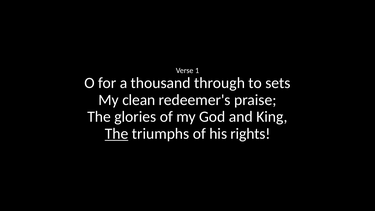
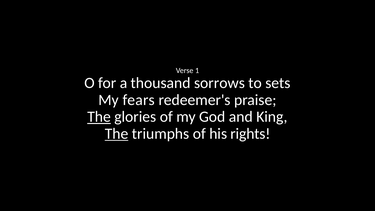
through: through -> sorrows
clean: clean -> fears
The at (99, 117) underline: none -> present
